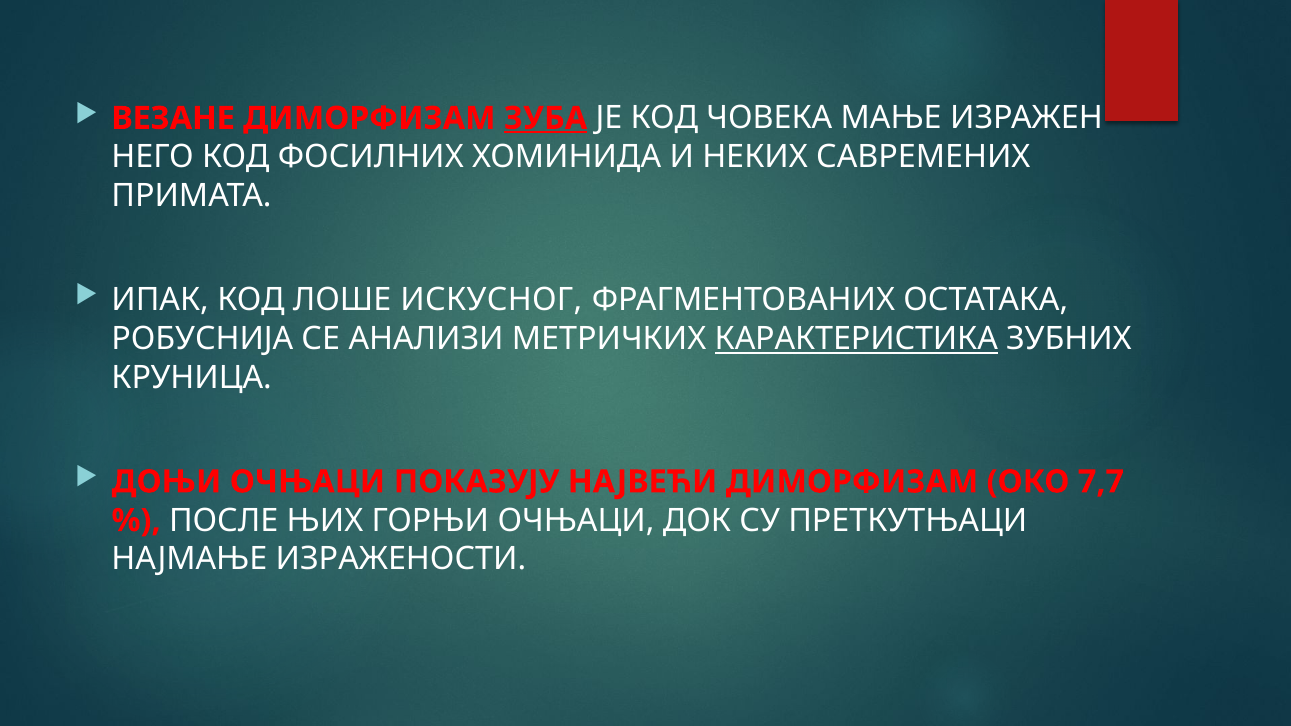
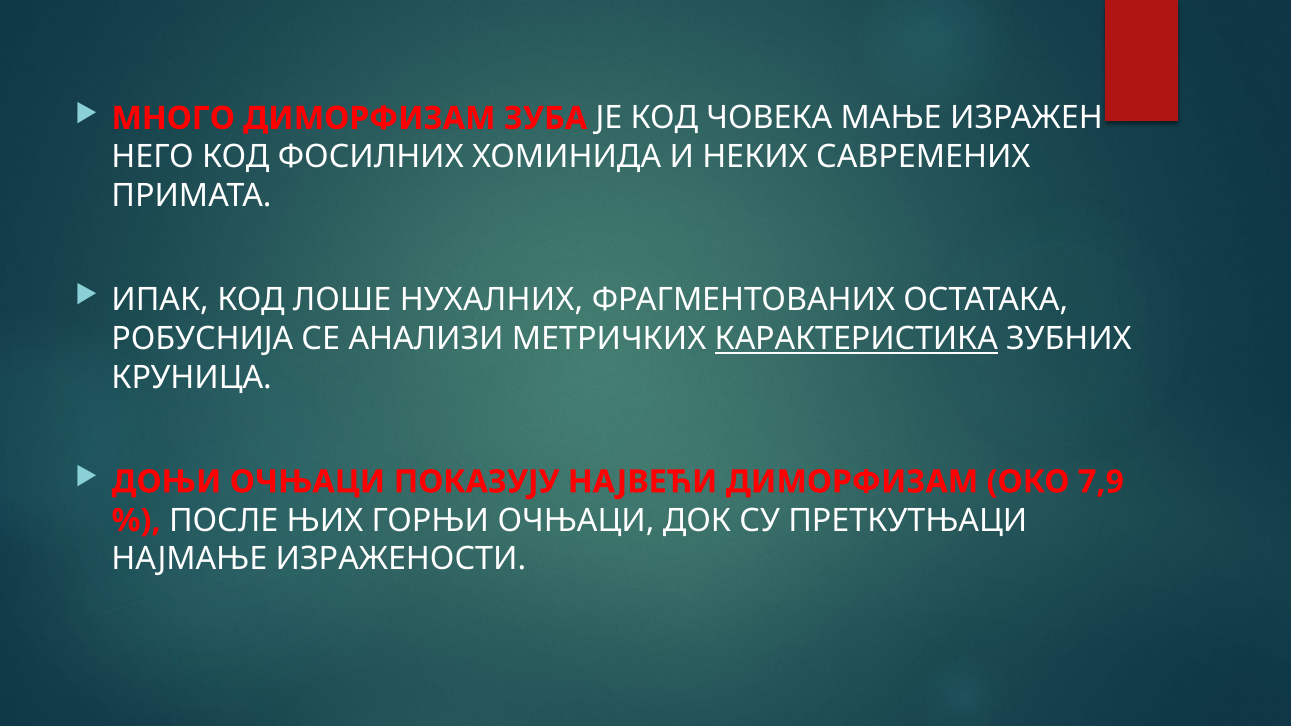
ВЕЗАНЕ: ВЕЗАНЕ -> МНОГО
ЗУБА underline: present -> none
ИСКУСНОГ: ИСКУСНОГ -> НУХАЛНИХ
7,7: 7,7 -> 7,9
